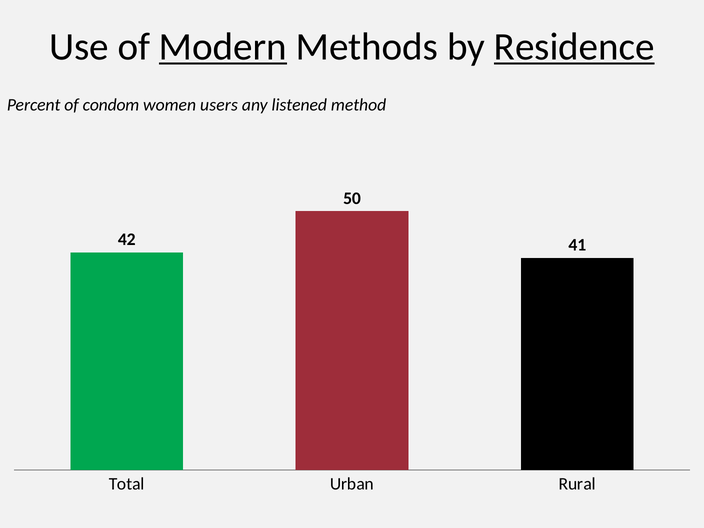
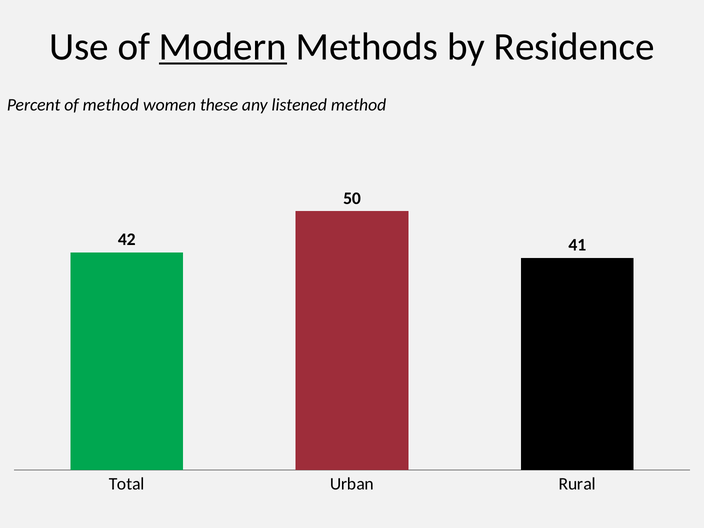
Residence underline: present -> none
of condom: condom -> method
users: users -> these
